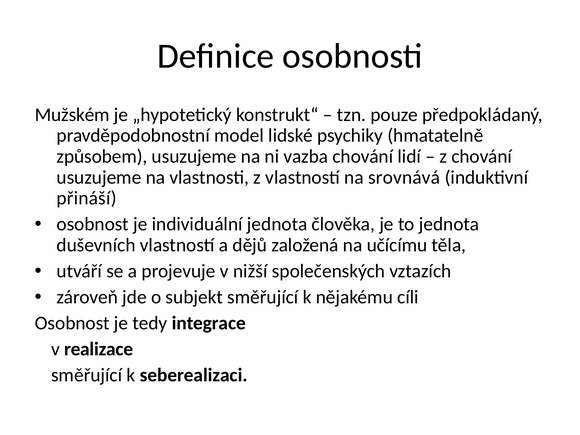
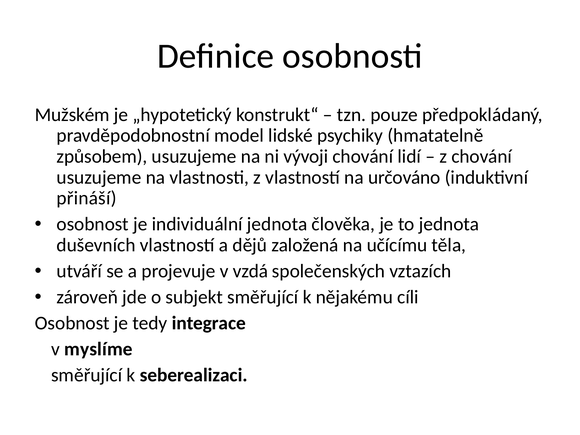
vazba: vazba -> vývoji
srovnává: srovnává -> určováno
nižší: nižší -> vzdá
realizace: realizace -> myslíme
